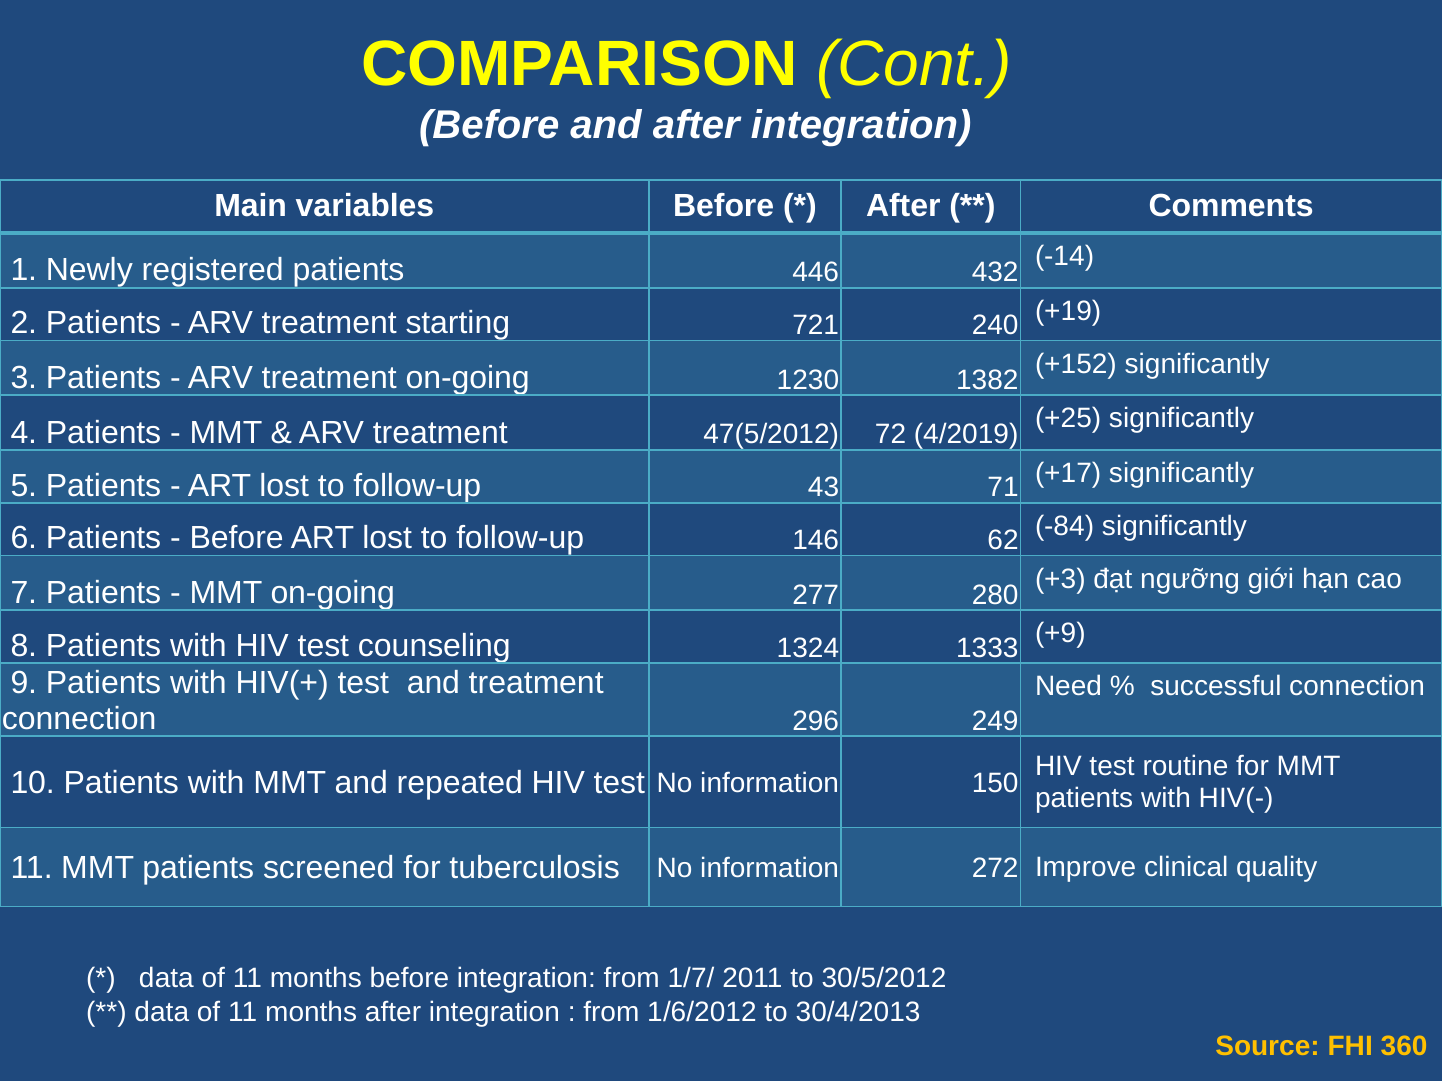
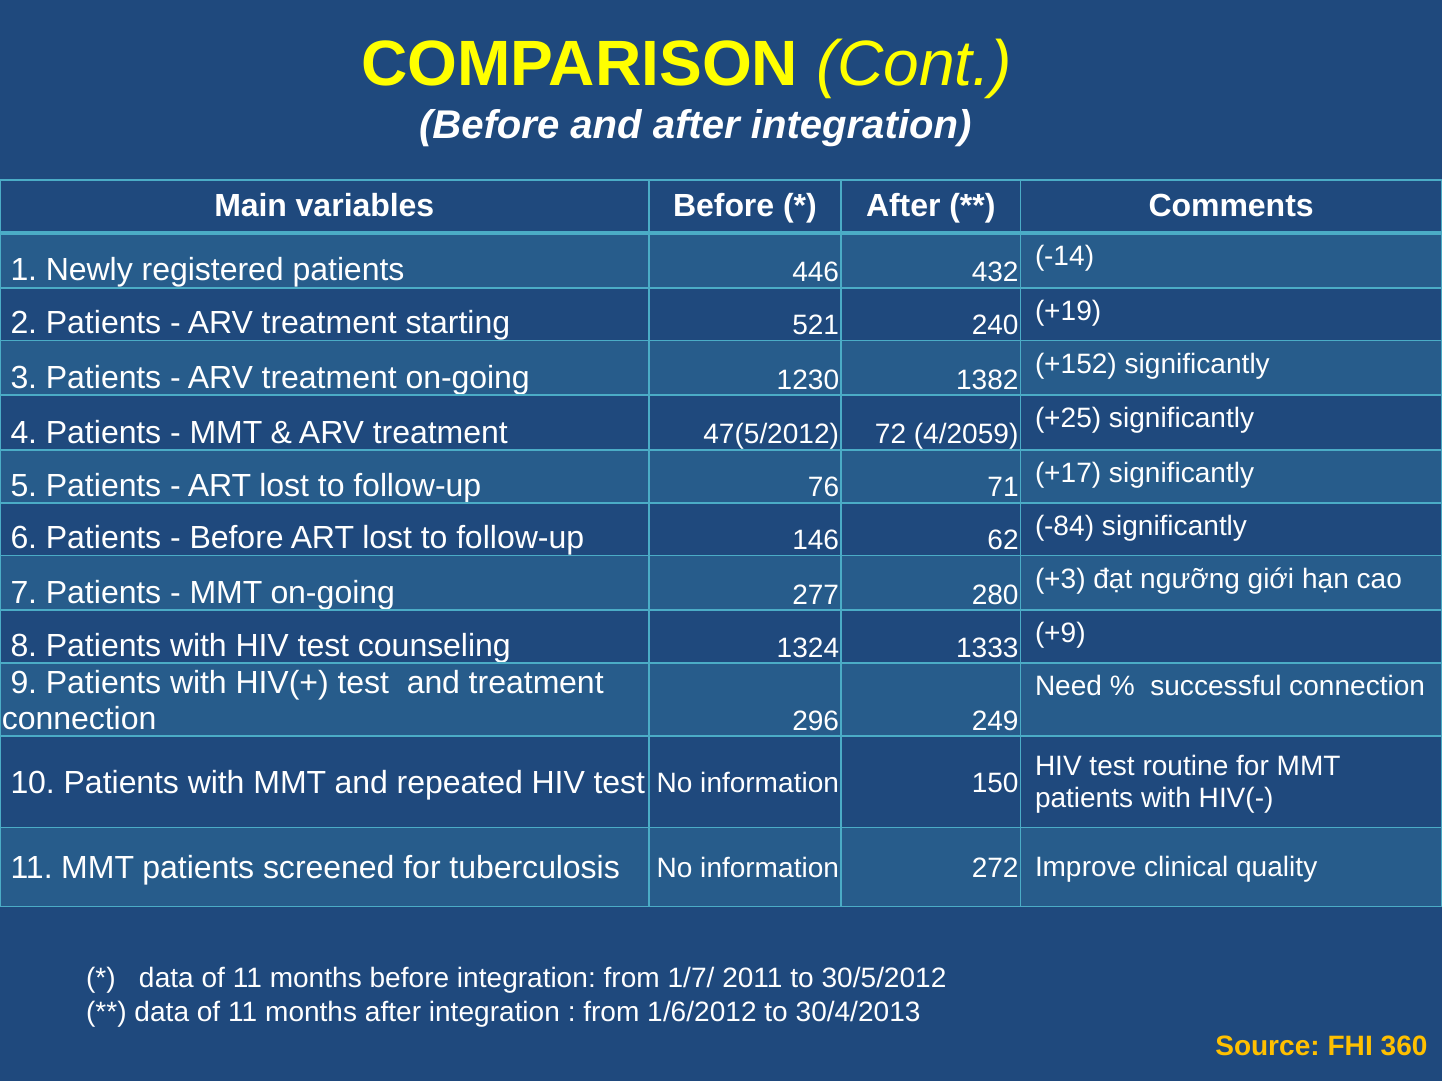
721: 721 -> 521
4/2019: 4/2019 -> 4/2059
43: 43 -> 76
